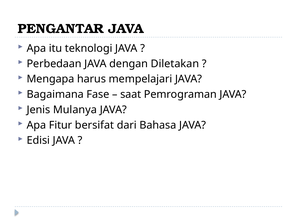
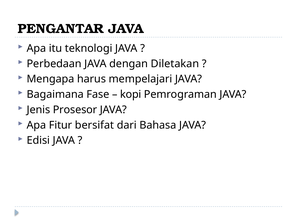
saat: saat -> kopi
Mulanya: Mulanya -> Prosesor
